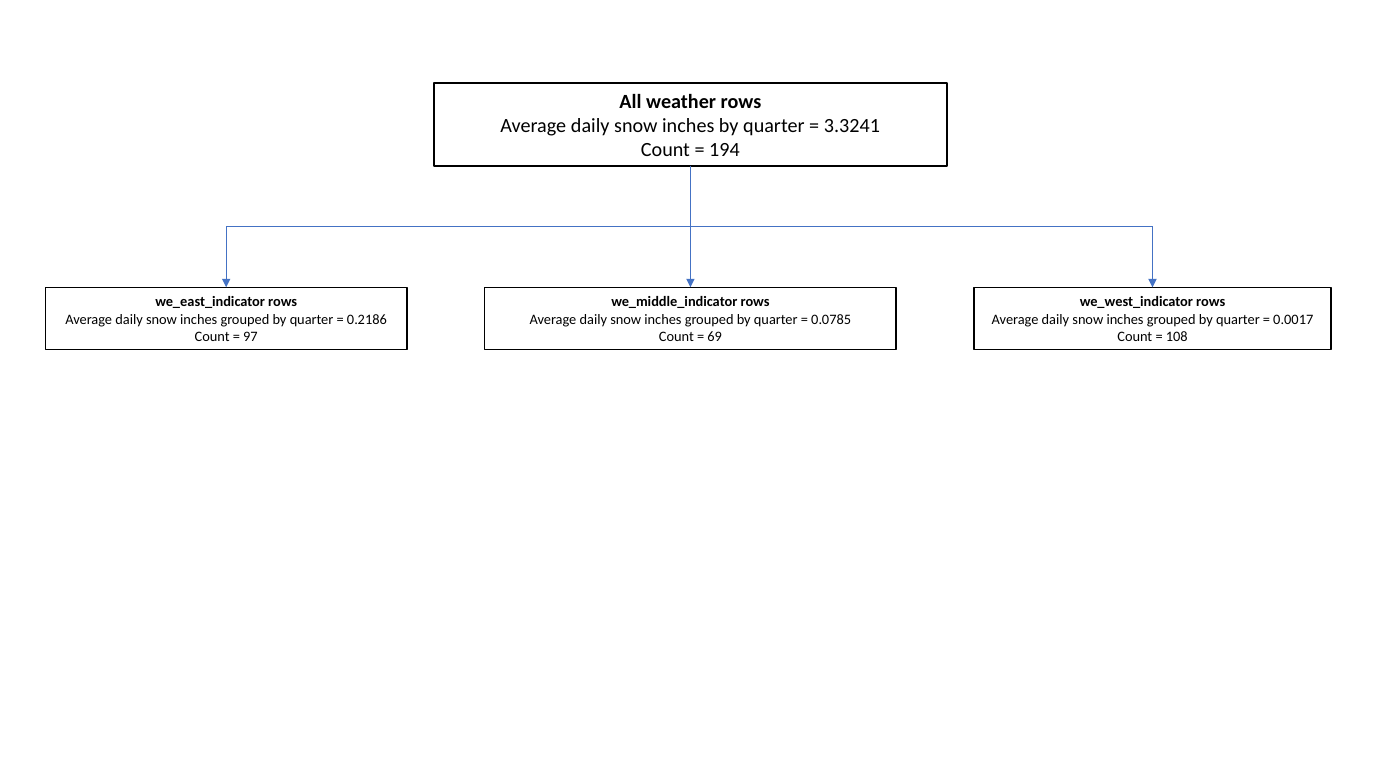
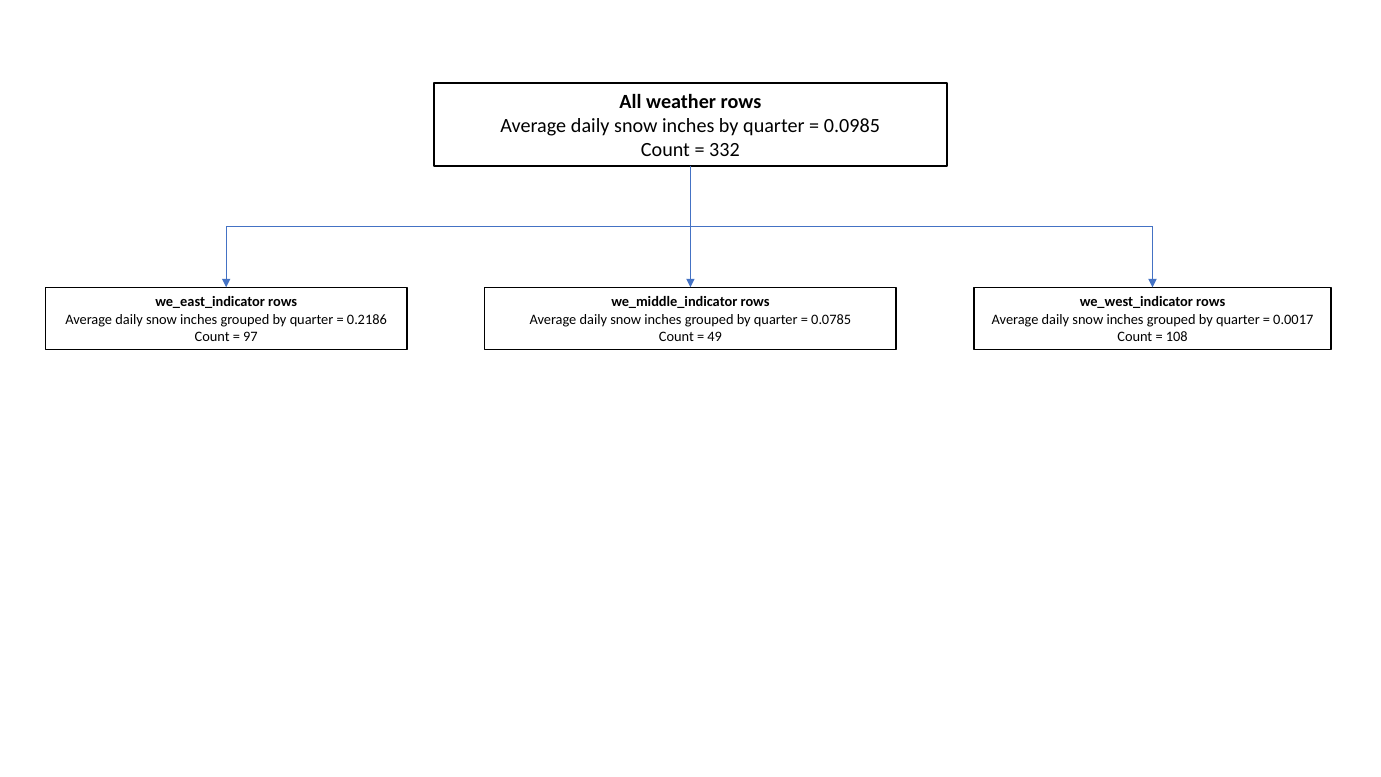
3.3241: 3.3241 -> 0.0985
194: 194 -> 332
69: 69 -> 49
